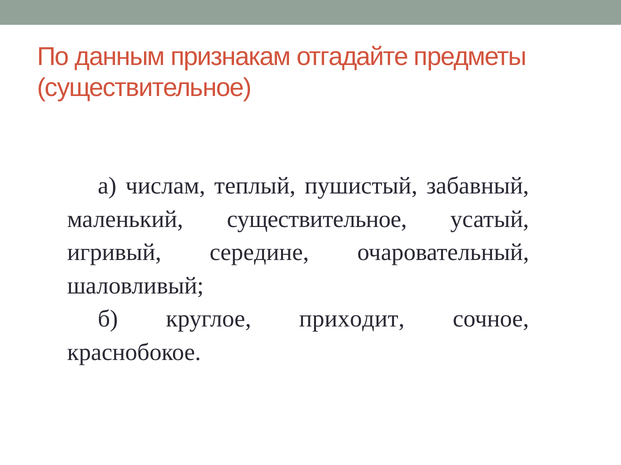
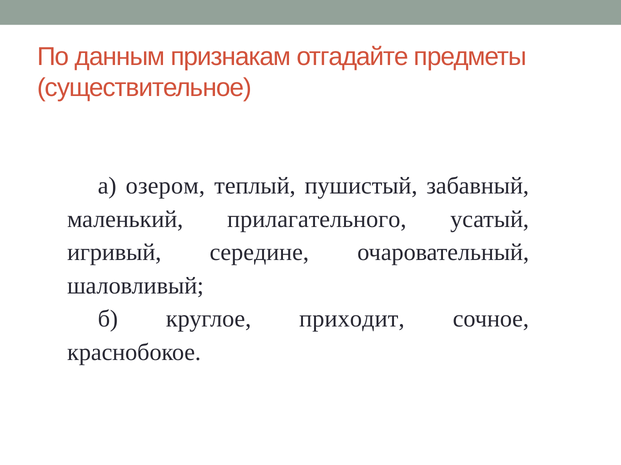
числам: числам -> озером
маленький существительное: существительное -> прилагательного
